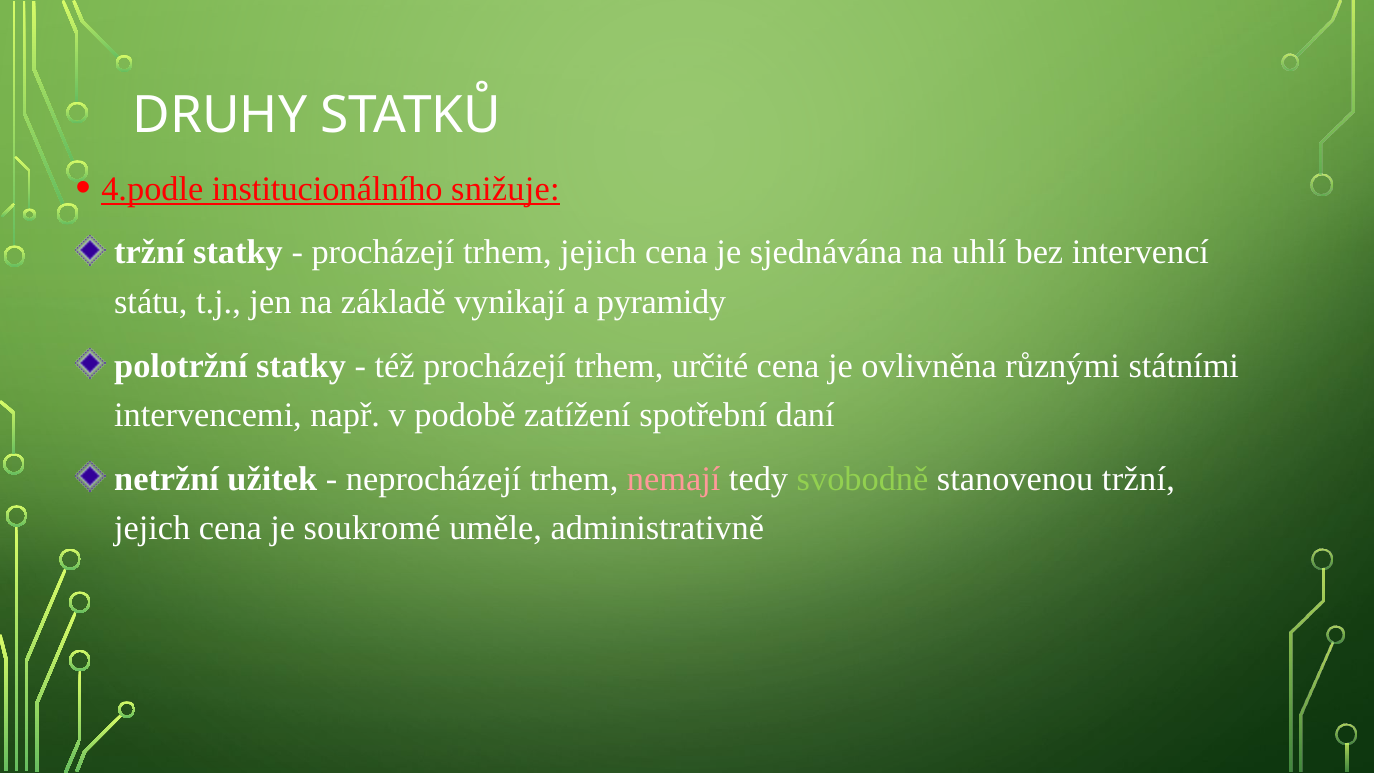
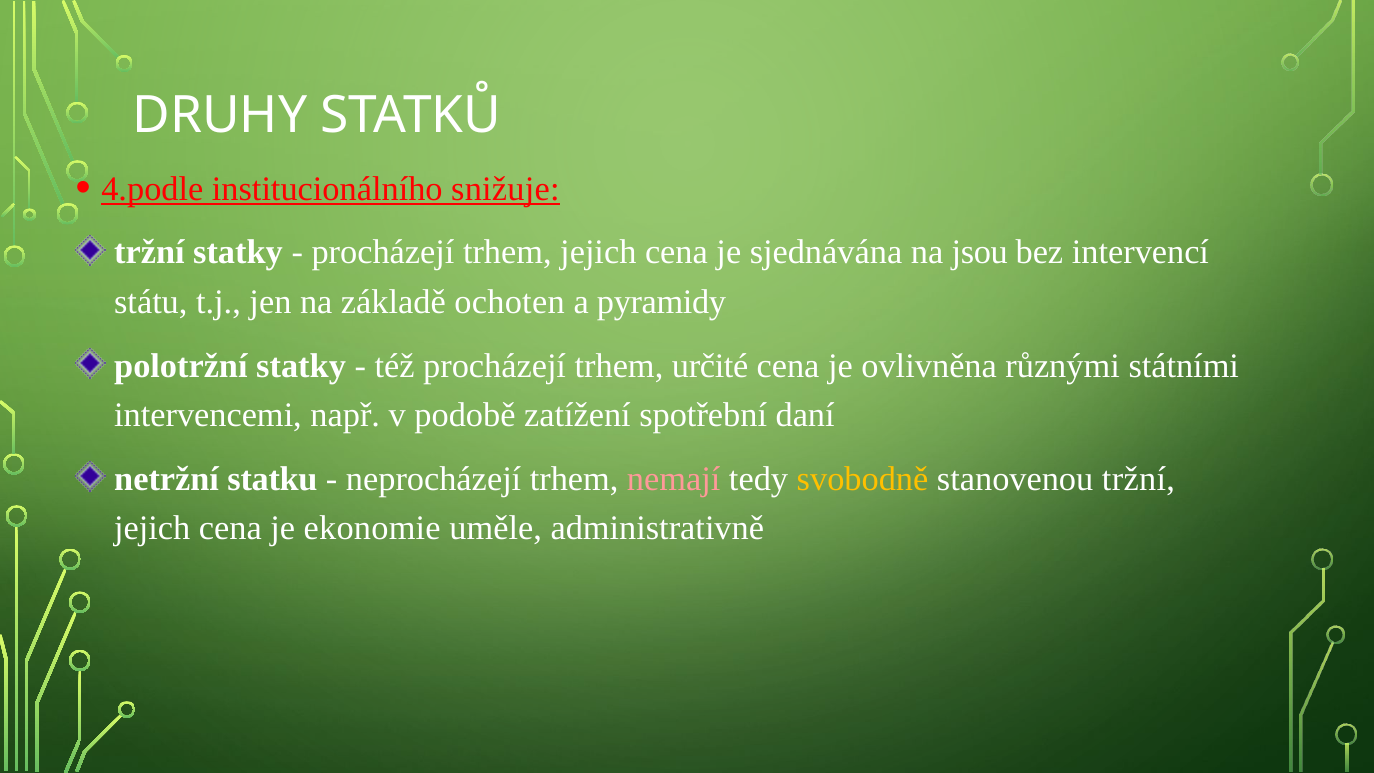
uhlí: uhlí -> jsou
vynikají: vynikají -> ochoten
užitek: užitek -> statku
svobodně colour: light green -> yellow
soukromé: soukromé -> ekonomie
